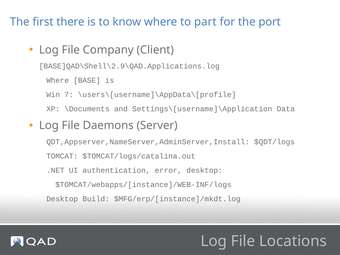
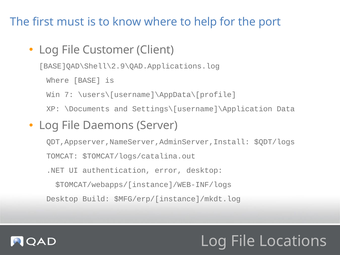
there: there -> must
part: part -> help
Company: Company -> Customer
